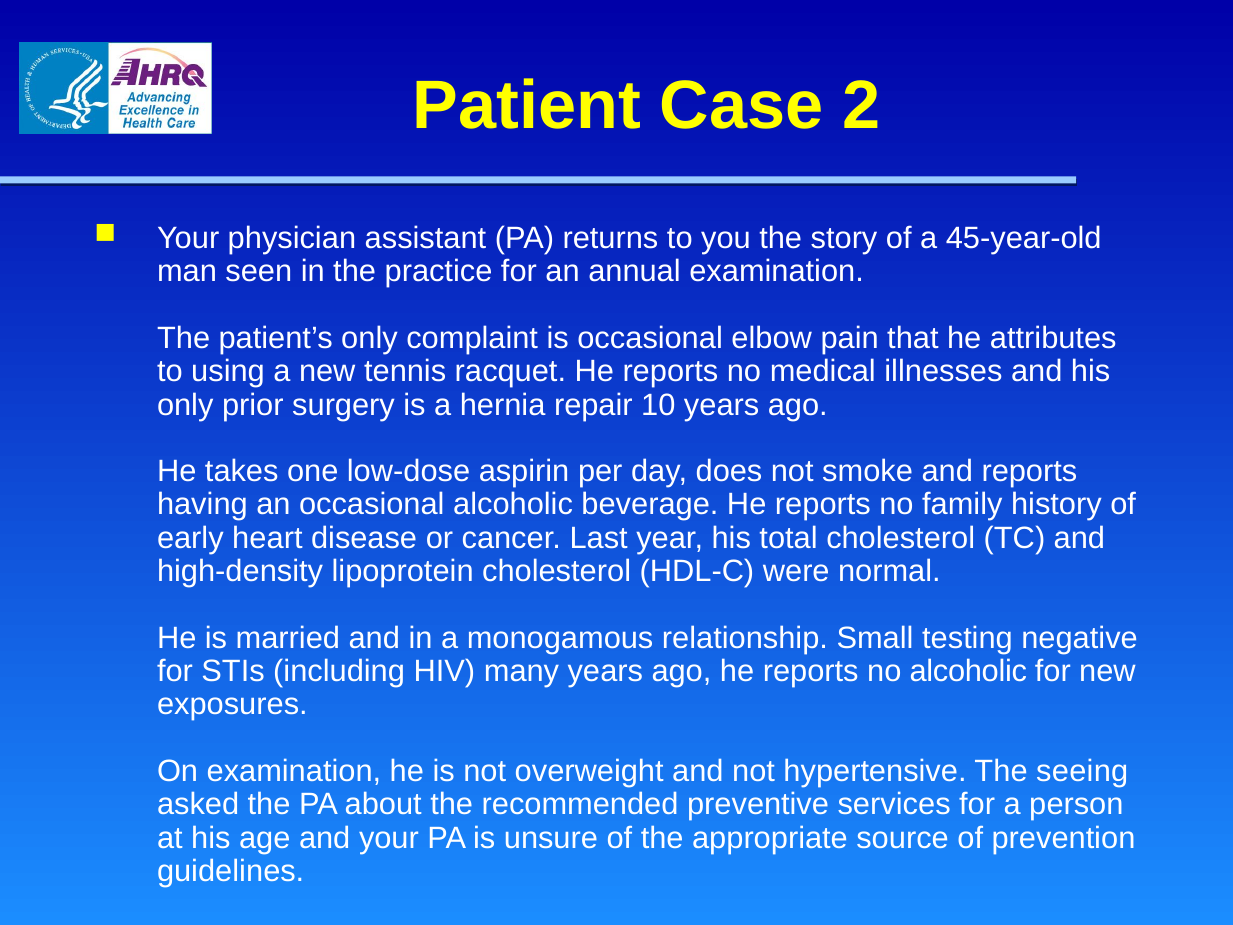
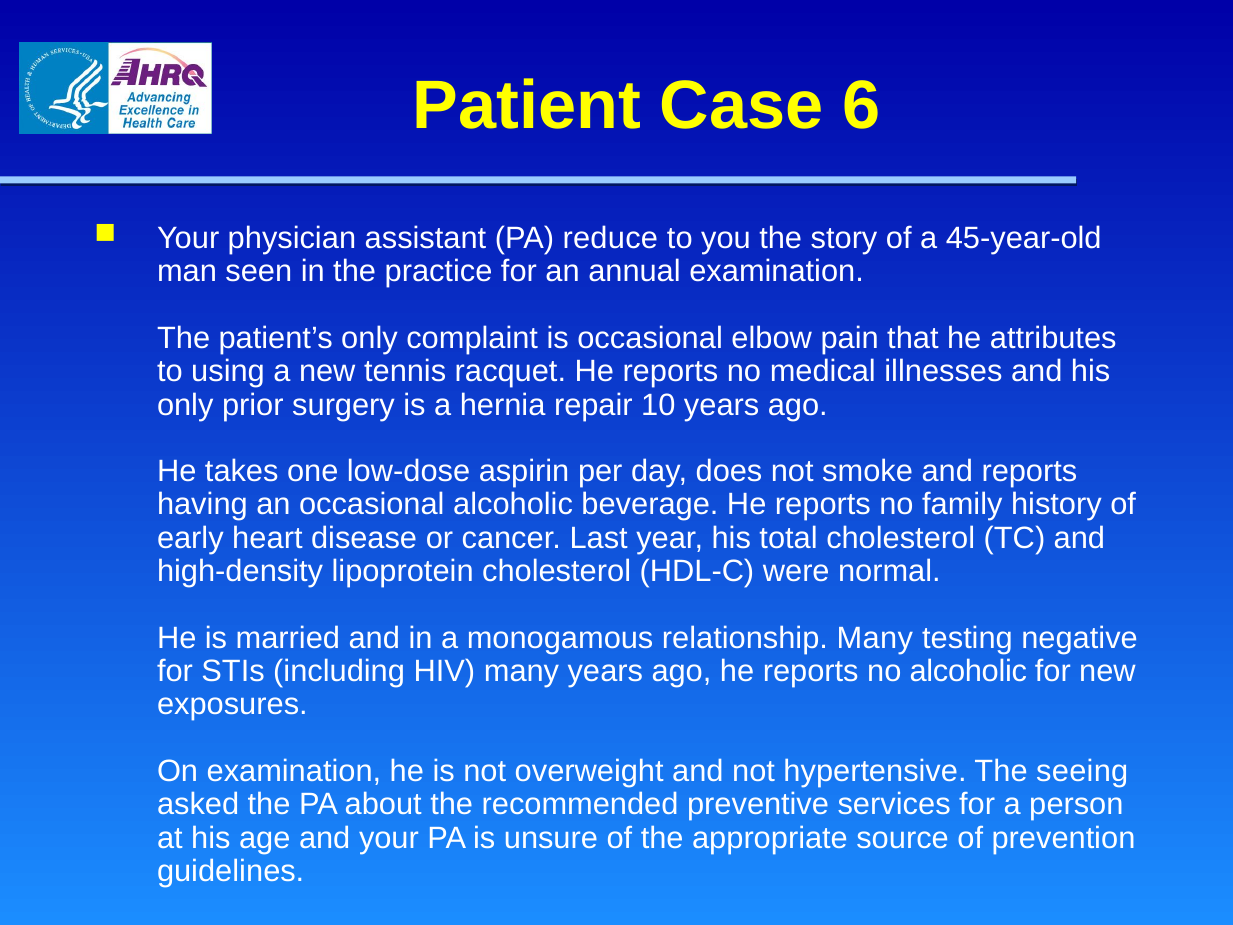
2: 2 -> 6
returns: returns -> reduce
relationship Small: Small -> Many
